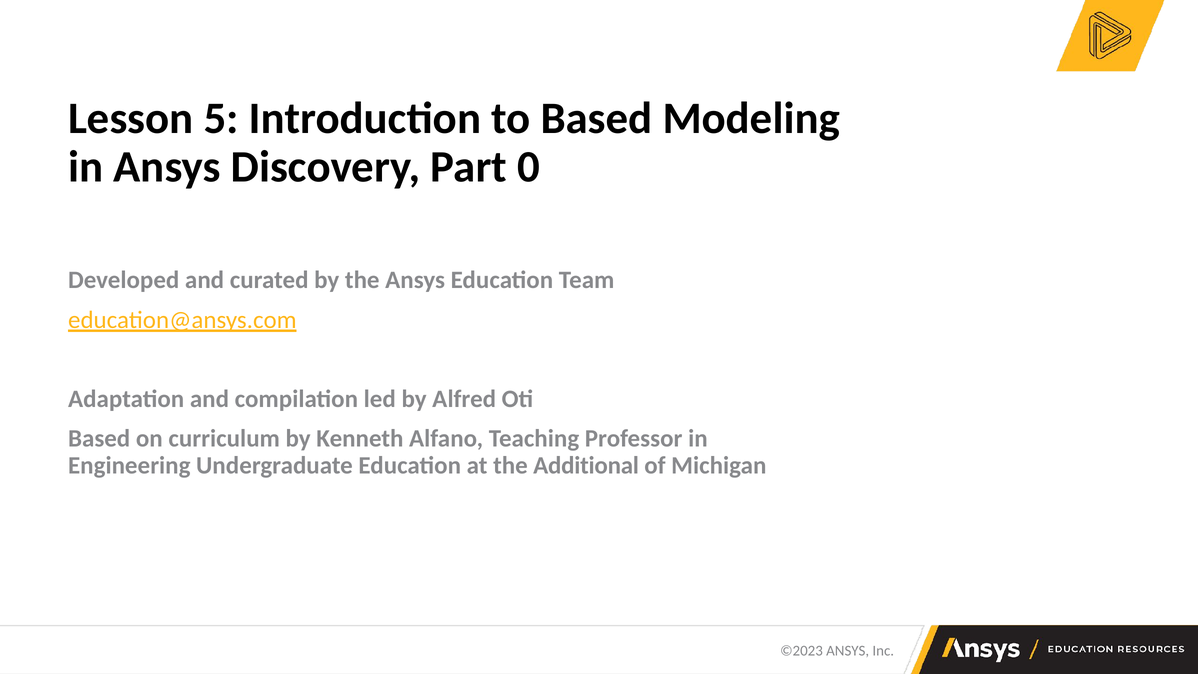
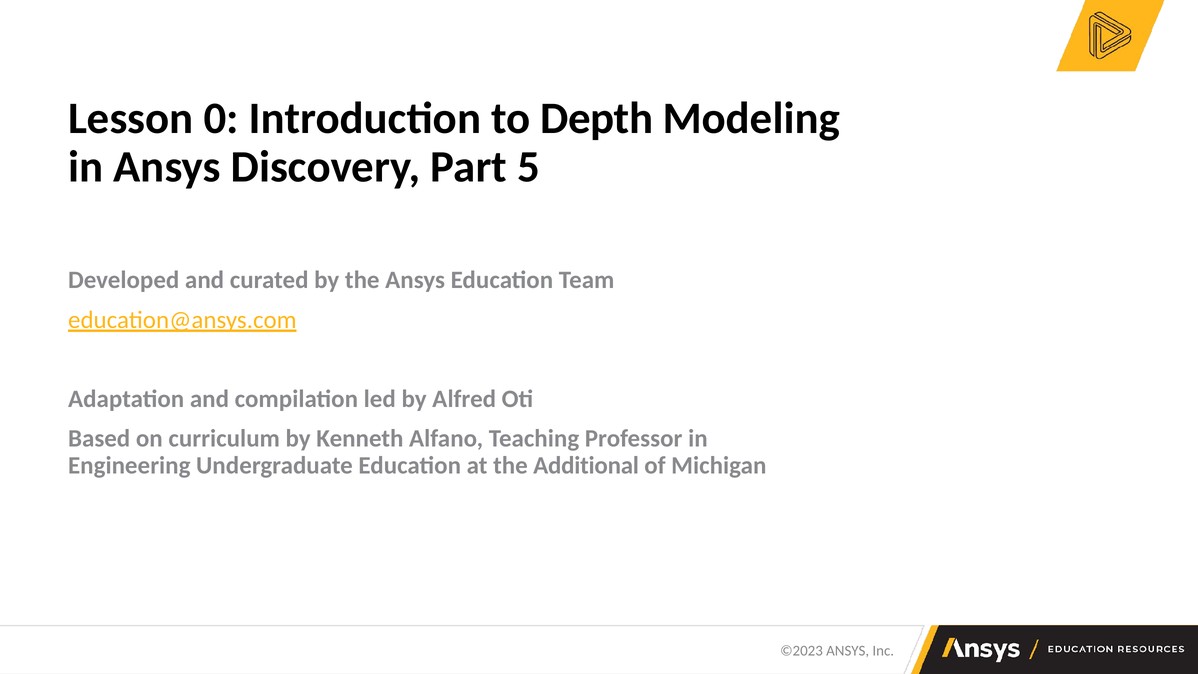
5: 5 -> 0
to Based: Based -> Depth
0: 0 -> 5
